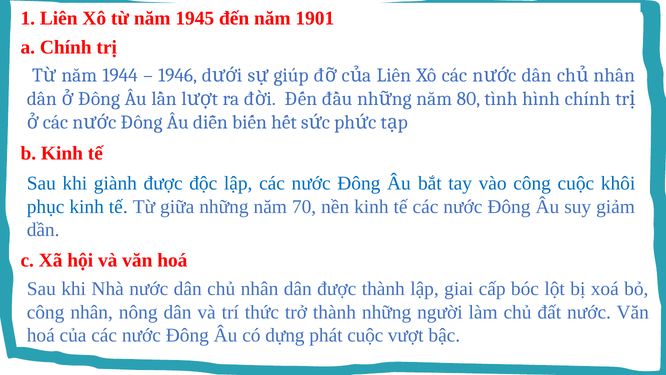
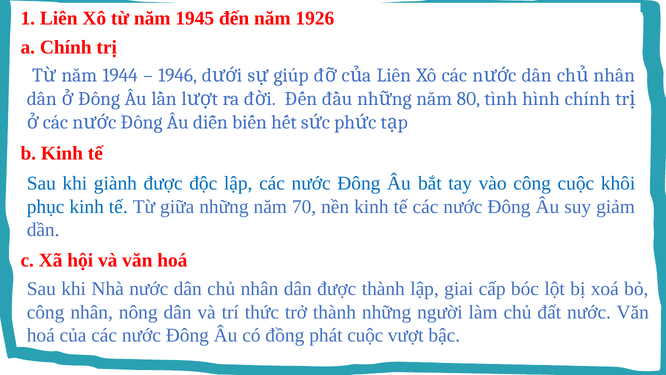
1901: 1901 -> 1926
dựng: dựng -> đồng
